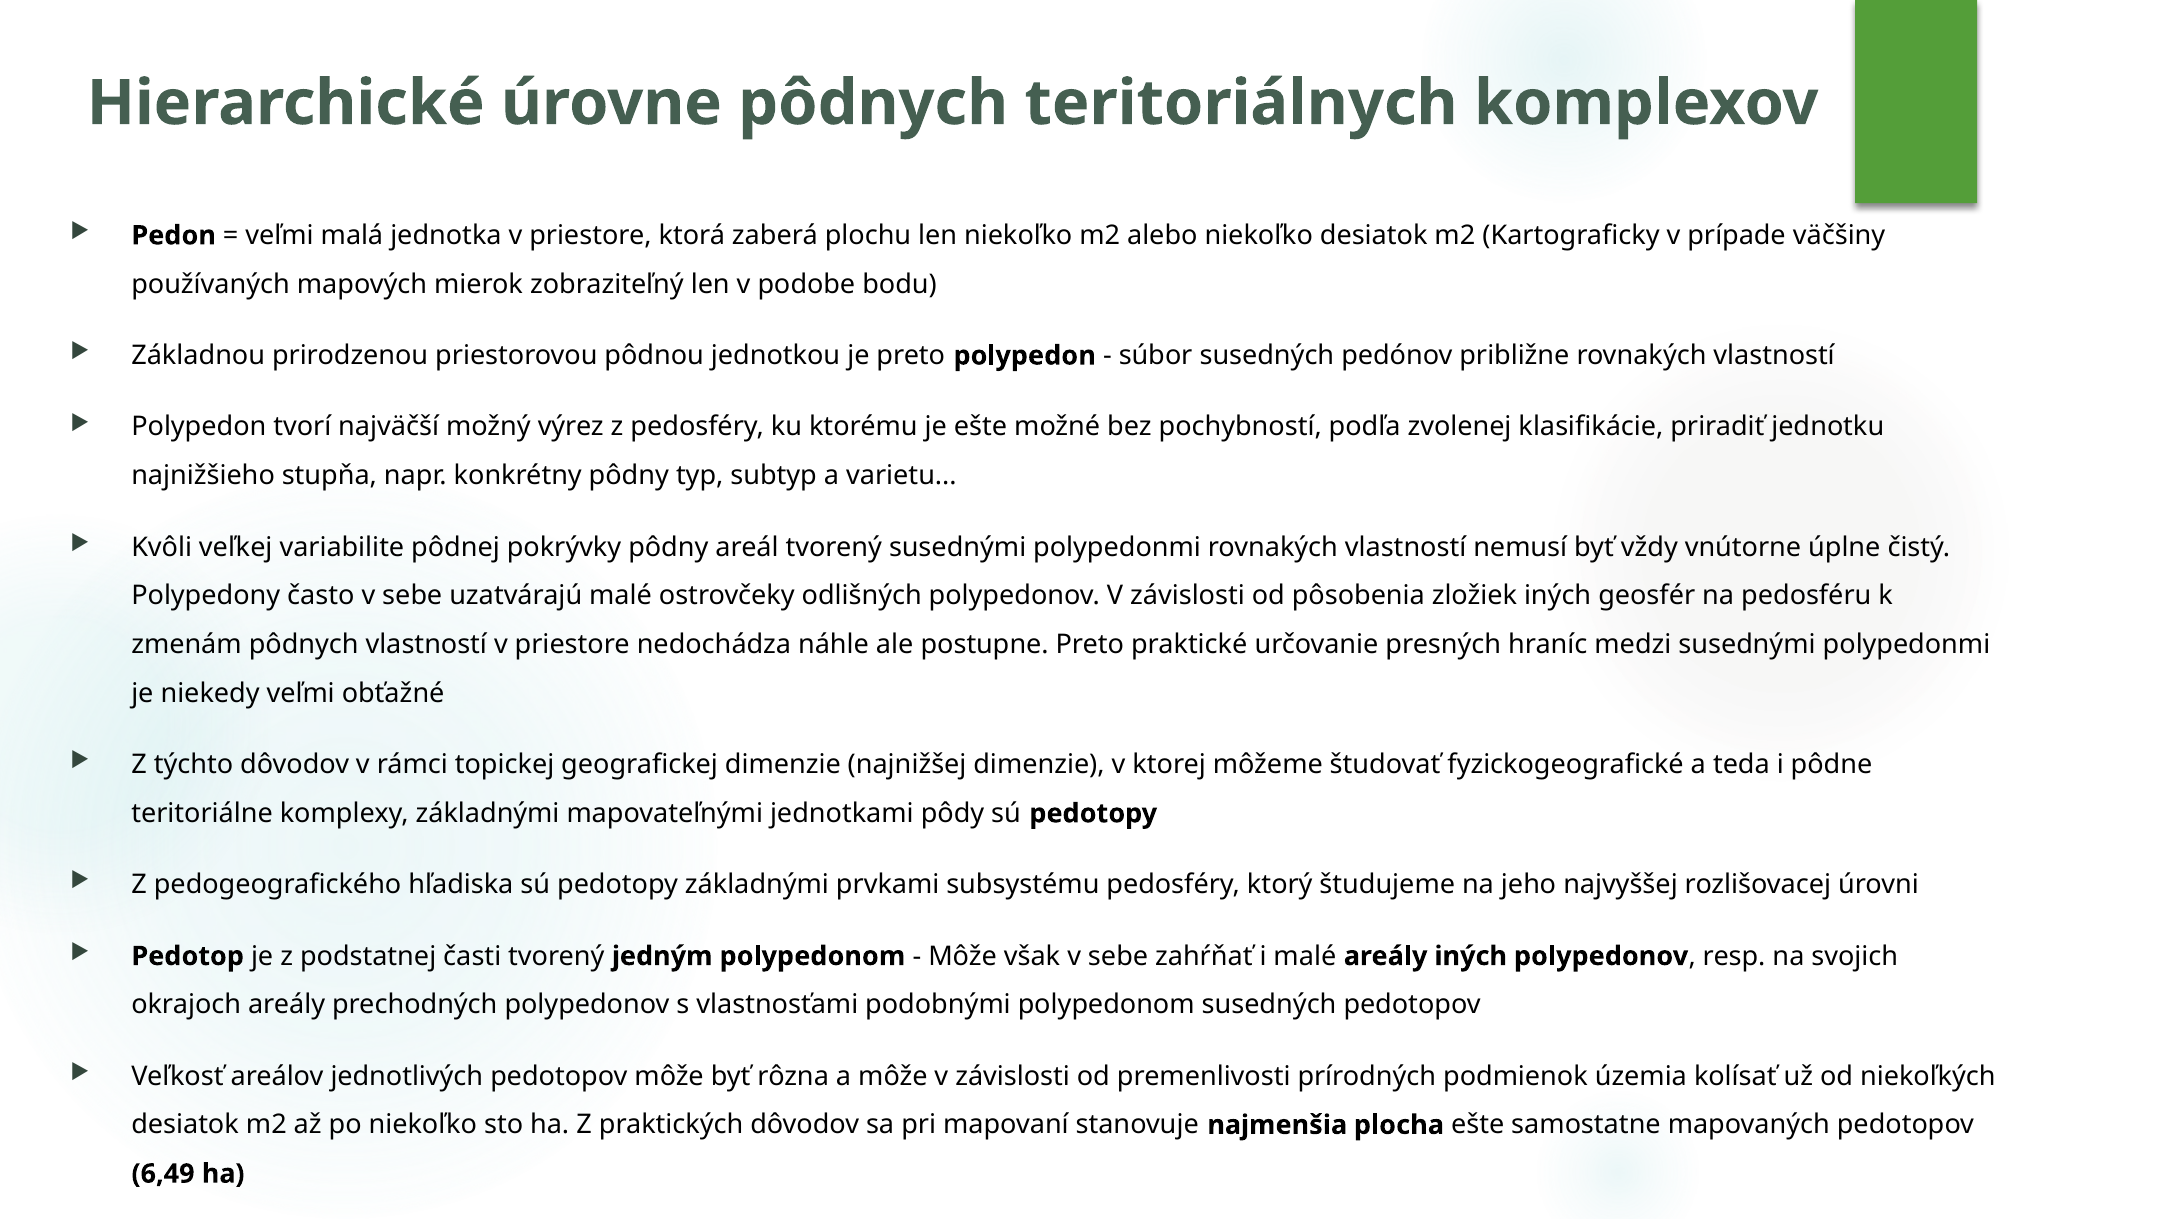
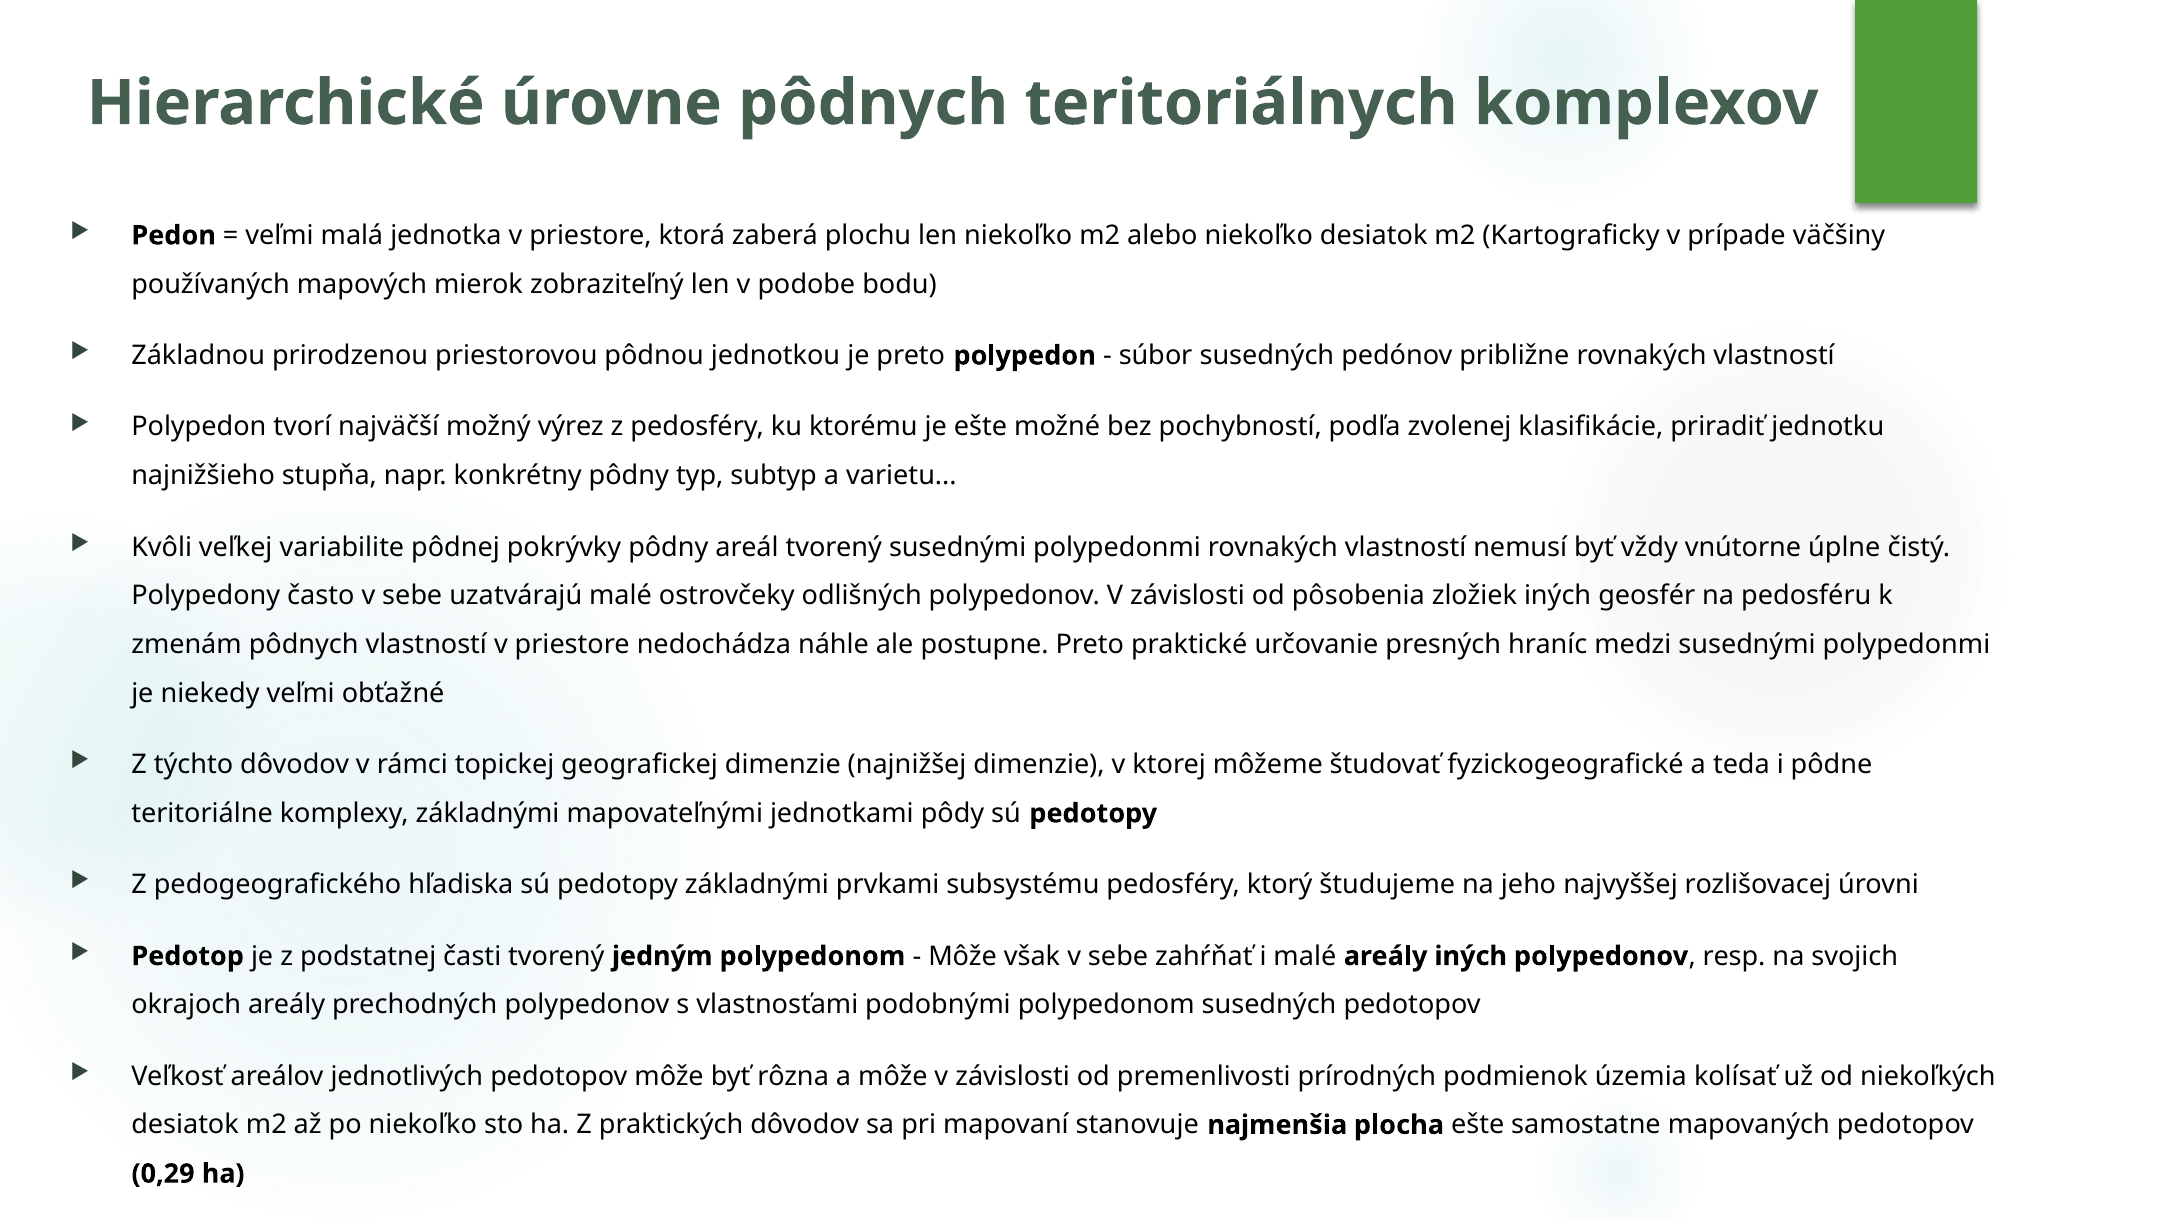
6,49: 6,49 -> 0,29
